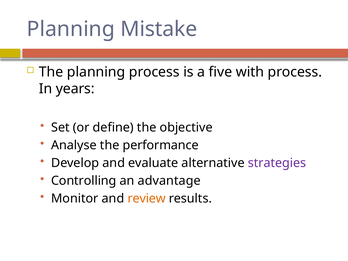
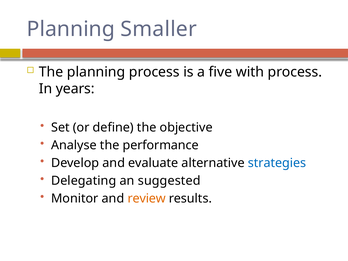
Mistake: Mistake -> Smaller
strategies colour: purple -> blue
Controlling: Controlling -> Delegating
advantage: advantage -> suggested
